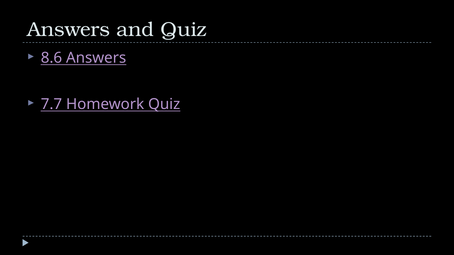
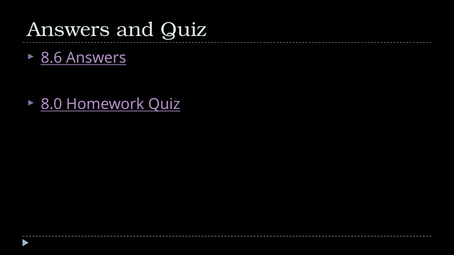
7.7: 7.7 -> 8.0
